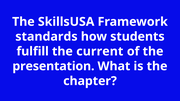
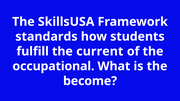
presentation: presentation -> occupational
chapter: chapter -> become
